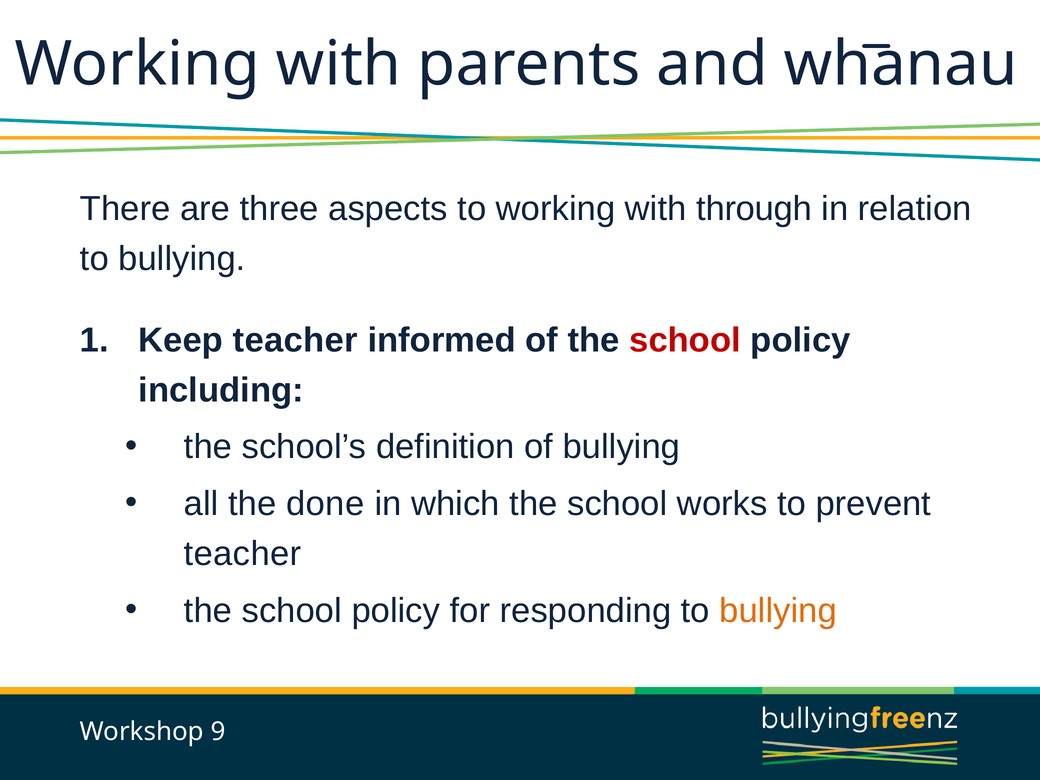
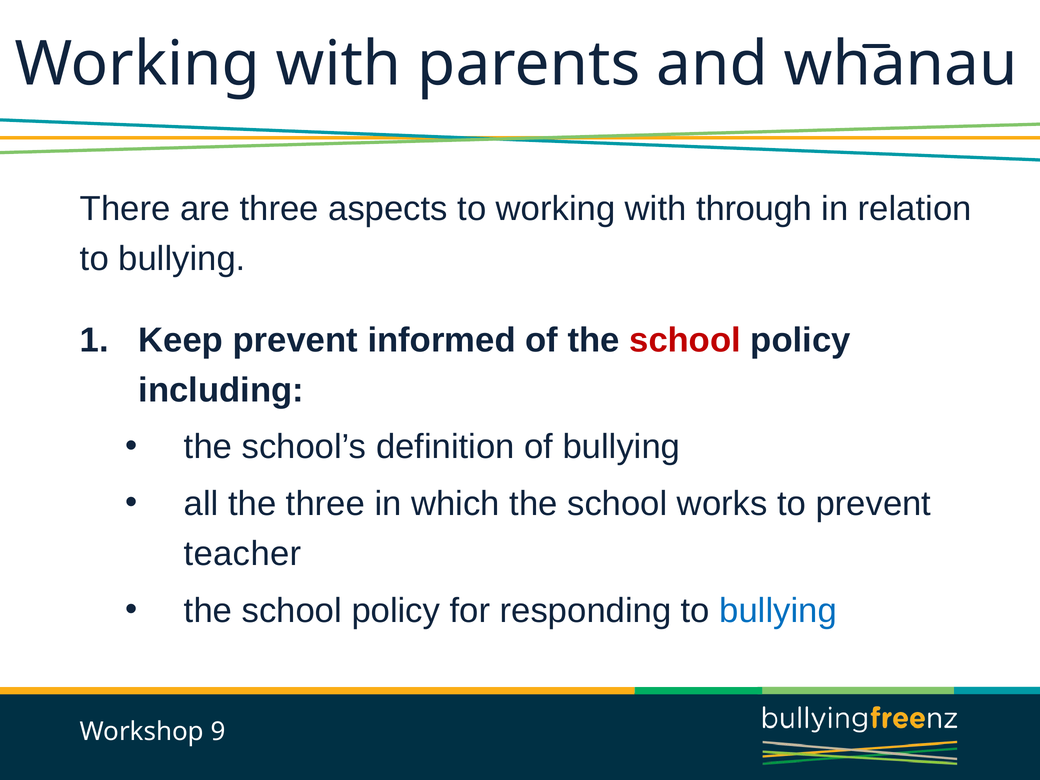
Keep teacher: teacher -> prevent
the done: done -> three
bullying at (778, 611) colour: orange -> blue
